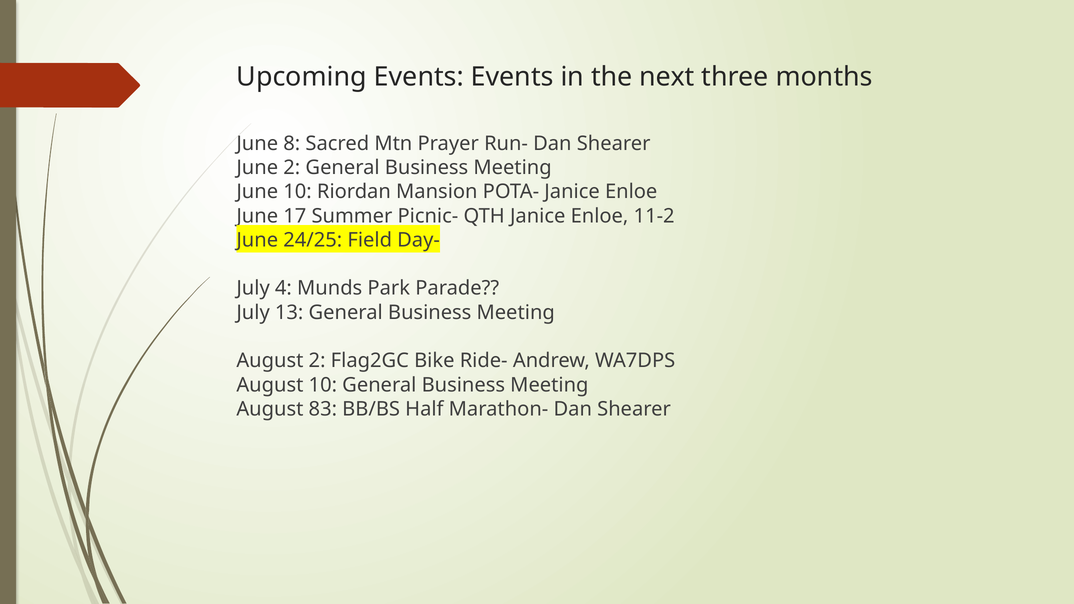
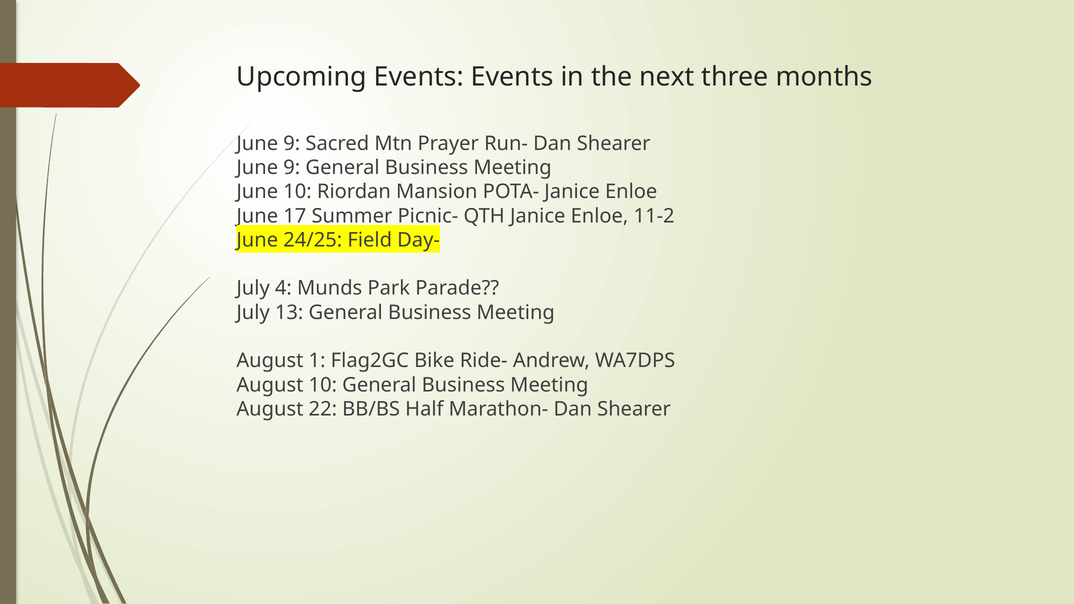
8 at (292, 143): 8 -> 9
2 at (292, 168): 2 -> 9
August 2: 2 -> 1
83: 83 -> 22
